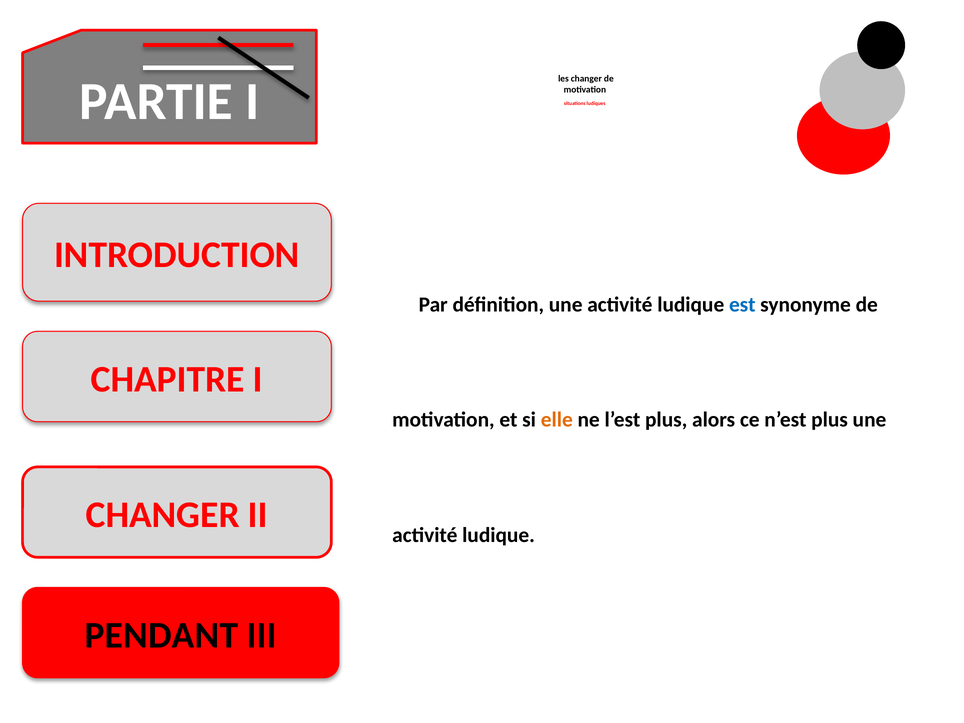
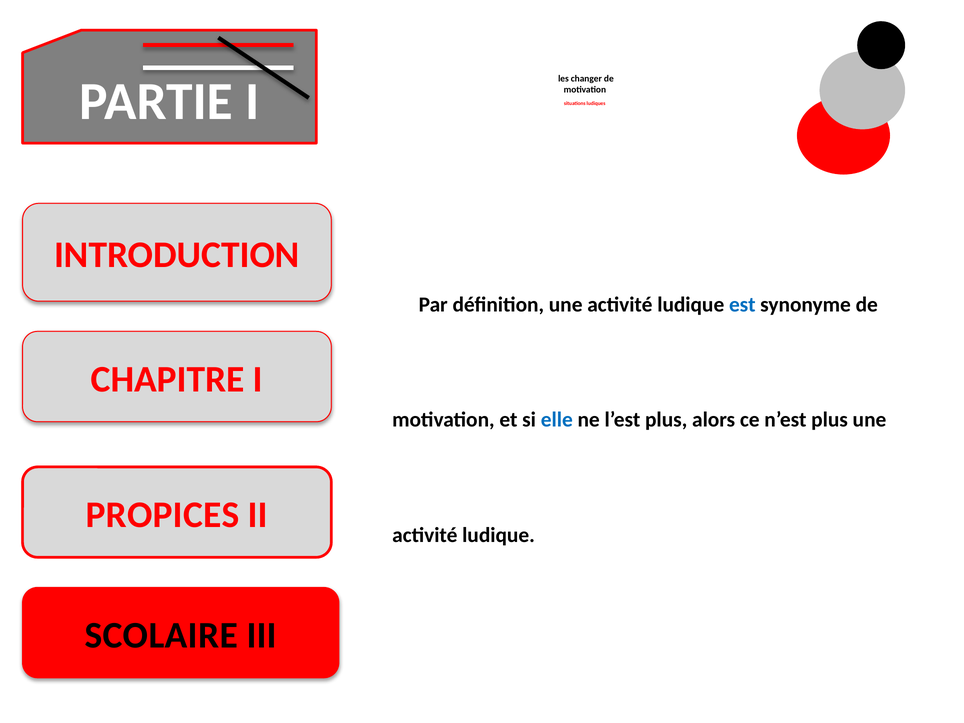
elle colour: orange -> blue
CHANGER at (163, 515): CHANGER -> PROPICES
PENDANT: PENDANT -> SCOLAIRE
